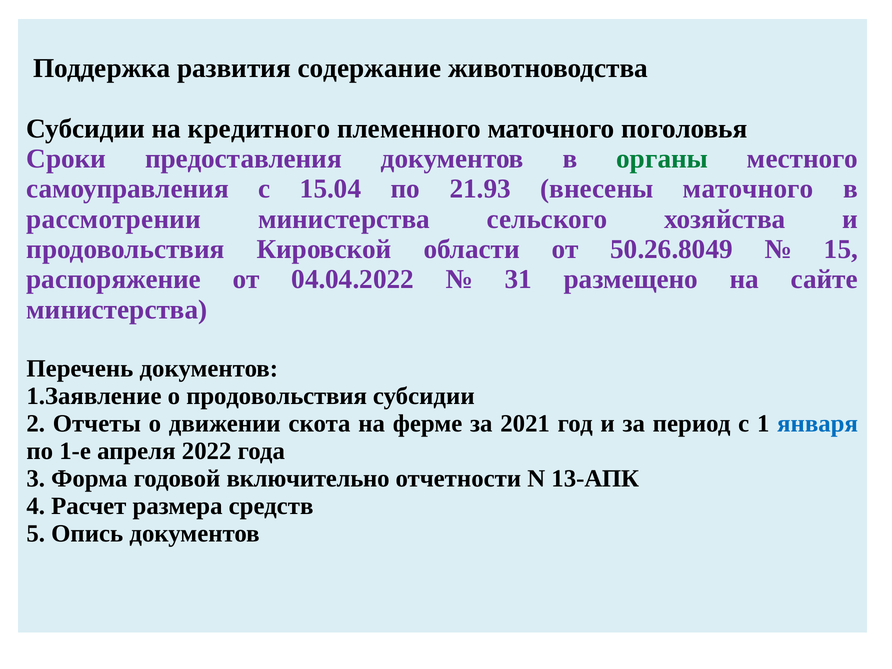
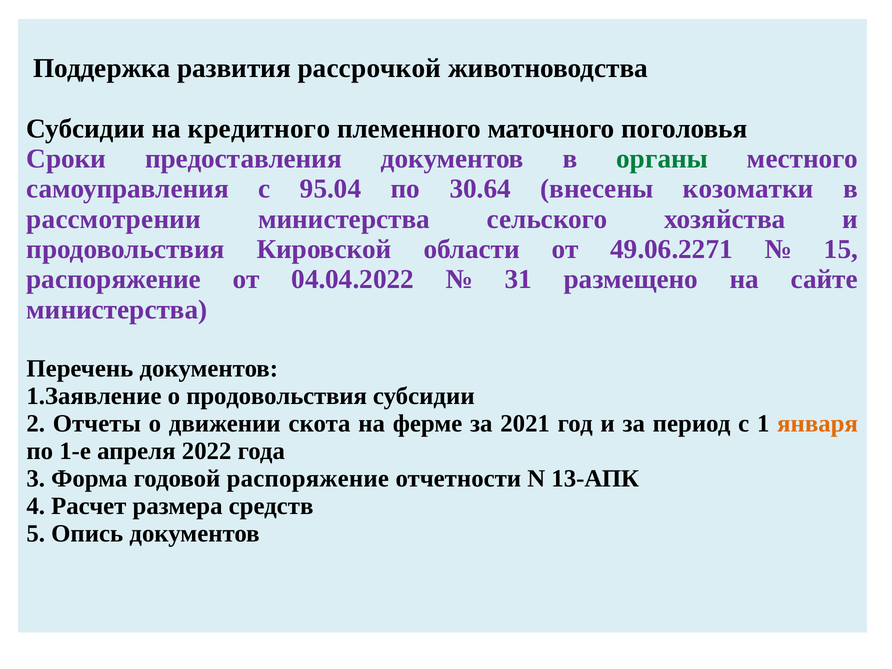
содержание: содержание -> рассрочкой
15.04: 15.04 -> 95.04
21.93: 21.93 -> 30.64
внесены маточного: маточного -> козоматки
50.26.8049: 50.26.8049 -> 49.06.2271
января colour: blue -> orange
годовой включительно: включительно -> распоряжение
